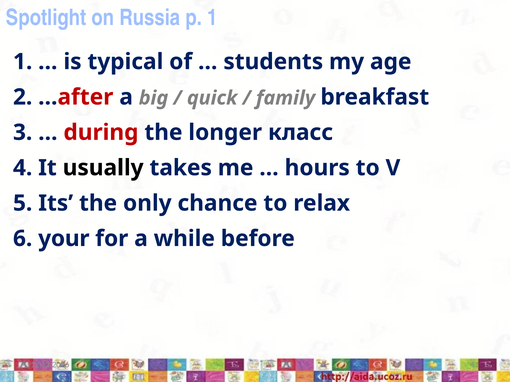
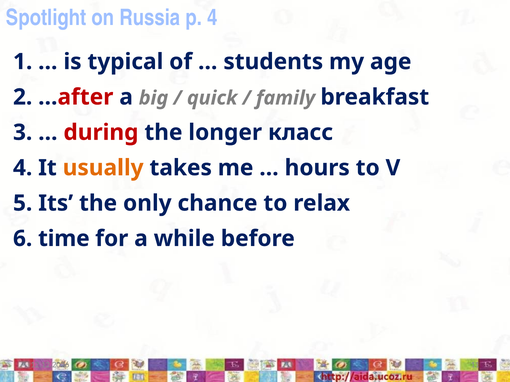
p 1: 1 -> 4
usually colour: black -> orange
your: your -> time
